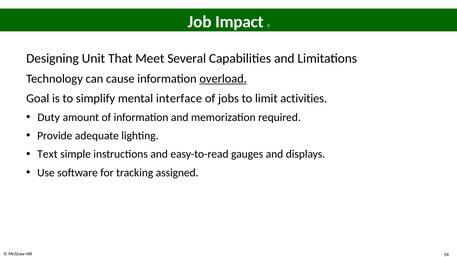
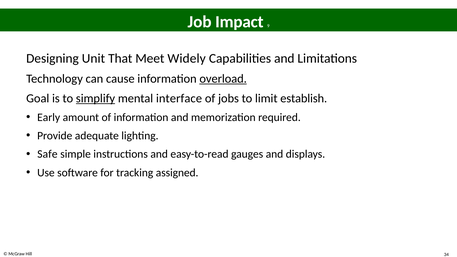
Several: Several -> Widely
simplify underline: none -> present
activities: activities -> establish
Duty: Duty -> Early
Text: Text -> Safe
